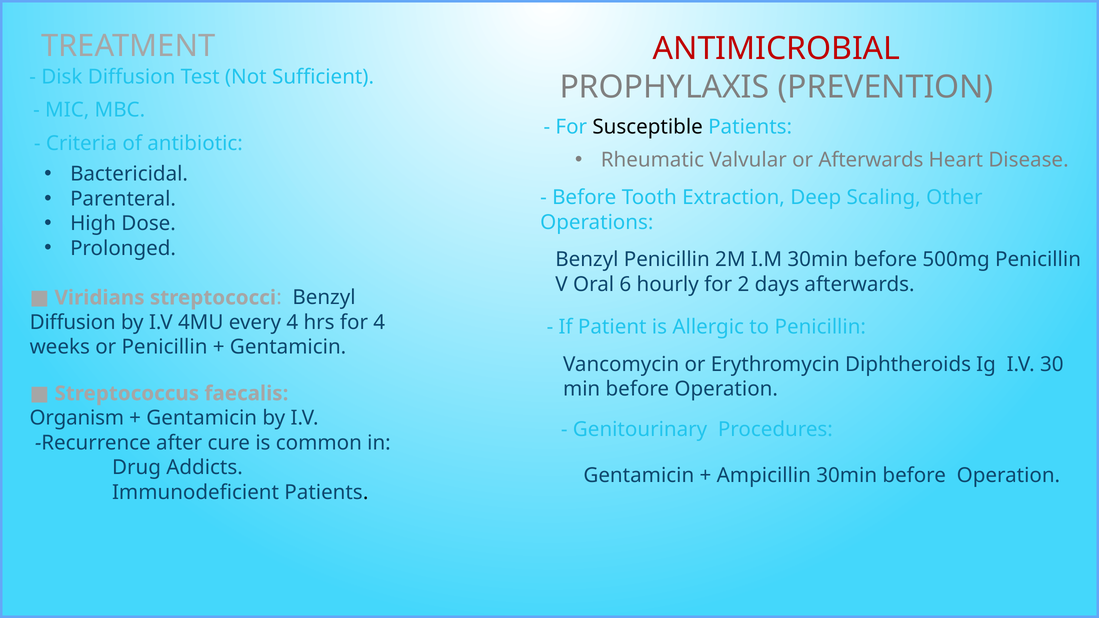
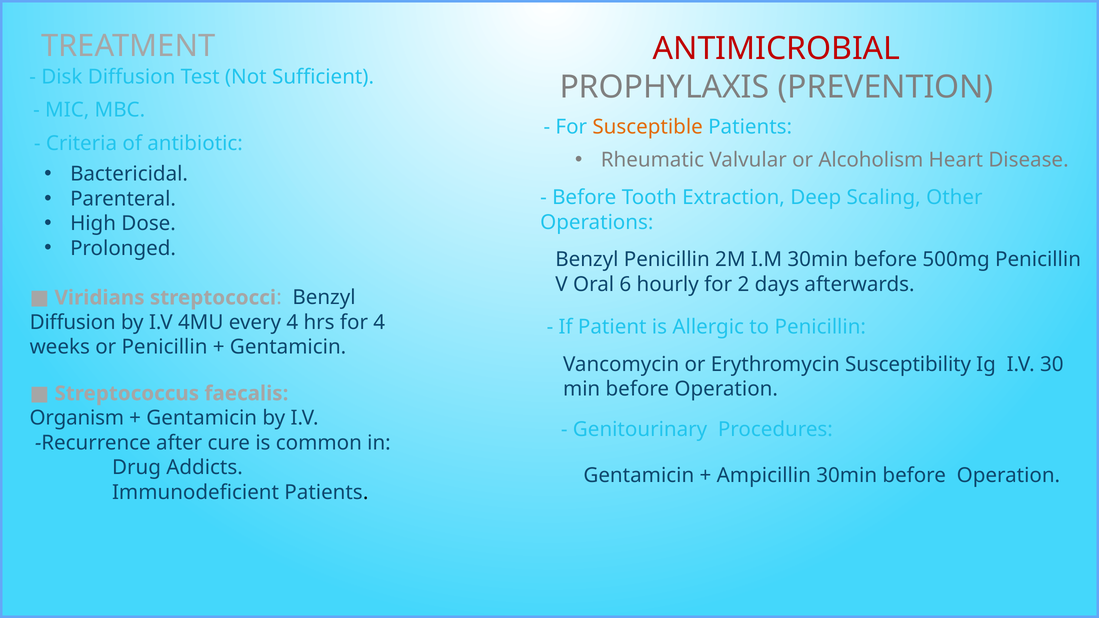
Susceptible colour: black -> orange
or Afterwards: Afterwards -> Alcoholism
Diphtheroids: Diphtheroids -> Susceptibility
